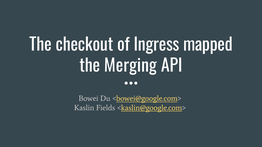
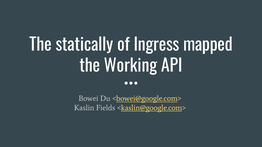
checkout: checkout -> statically
Merging: Merging -> Working
